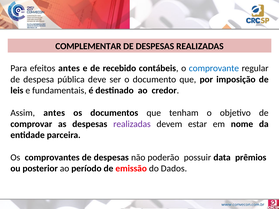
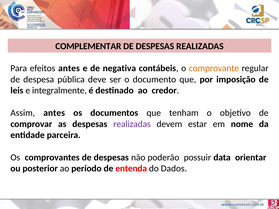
recebido: recebido -> negativa
comprovante colour: blue -> orange
fundamentais: fundamentais -> integralmente
prêmios: prêmios -> orientar
emissão: emissão -> entenda
